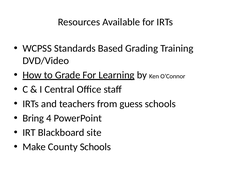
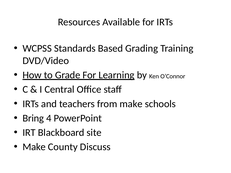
from guess: guess -> make
County Schools: Schools -> Discuss
